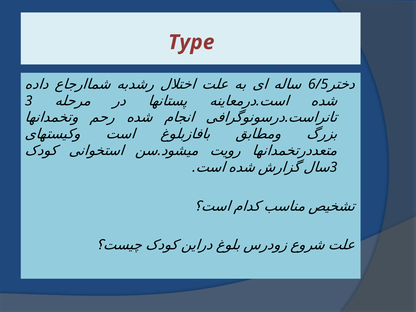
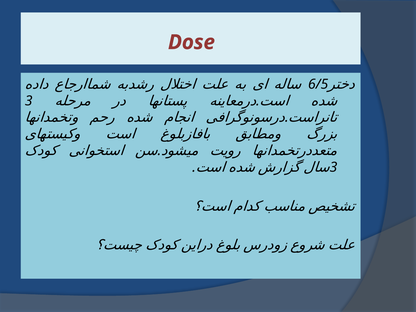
Type: Type -> Dose
